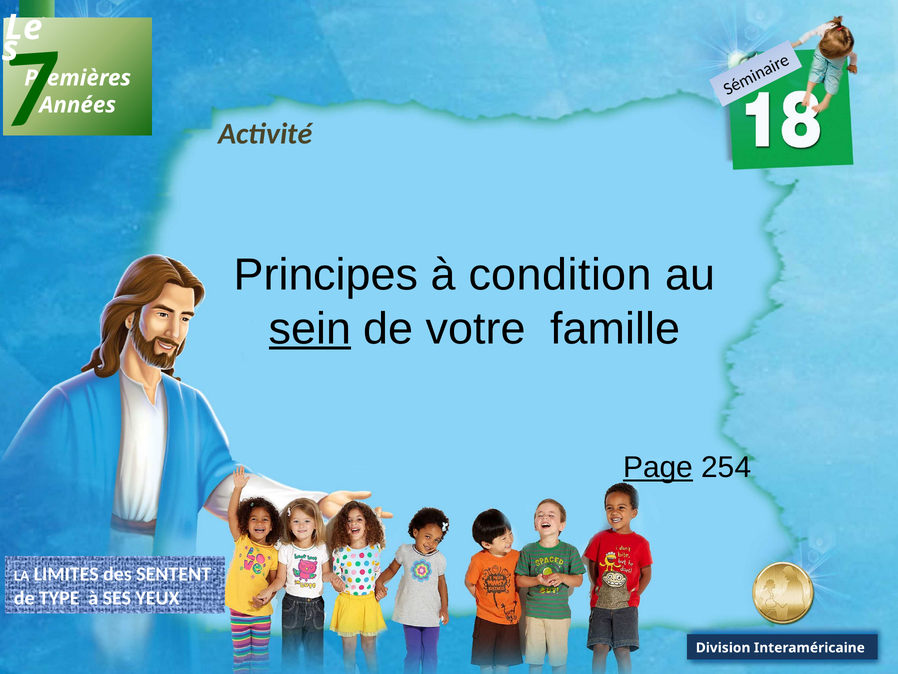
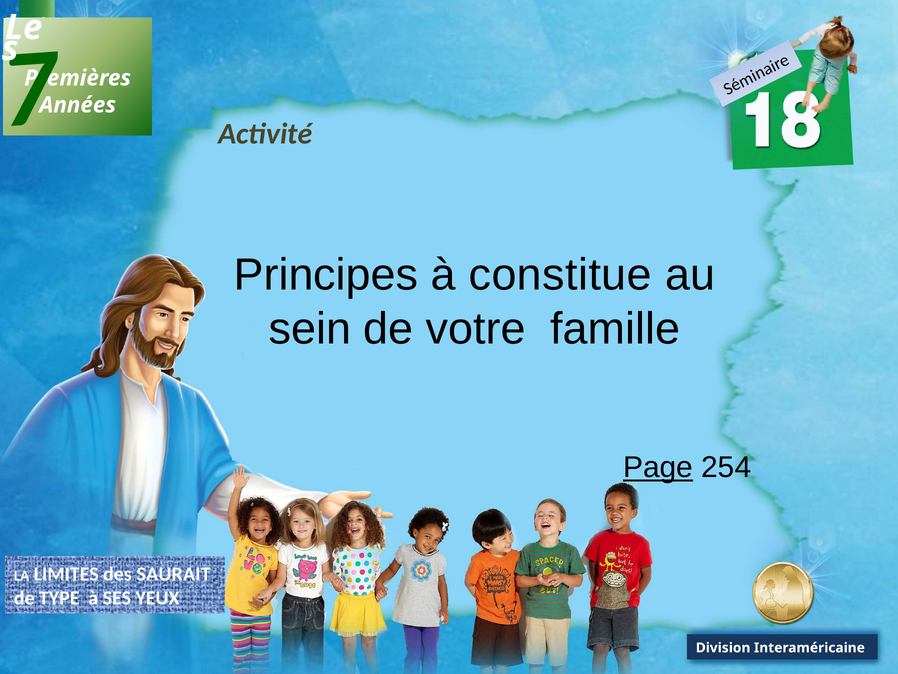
condition: condition -> constitue
sein underline: present -> none
SENTENT: SENTENT -> SAURAIT
